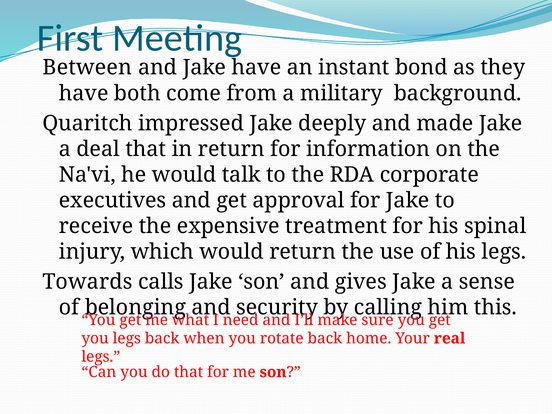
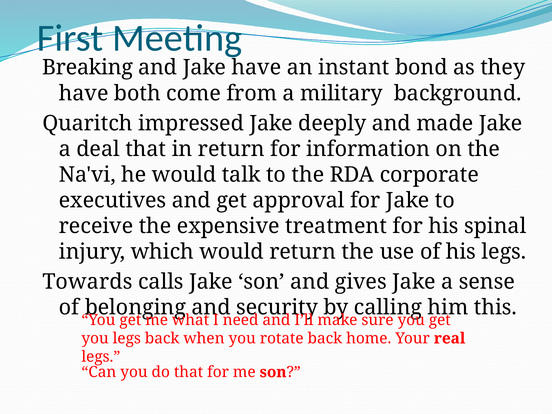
Between: Between -> Breaking
